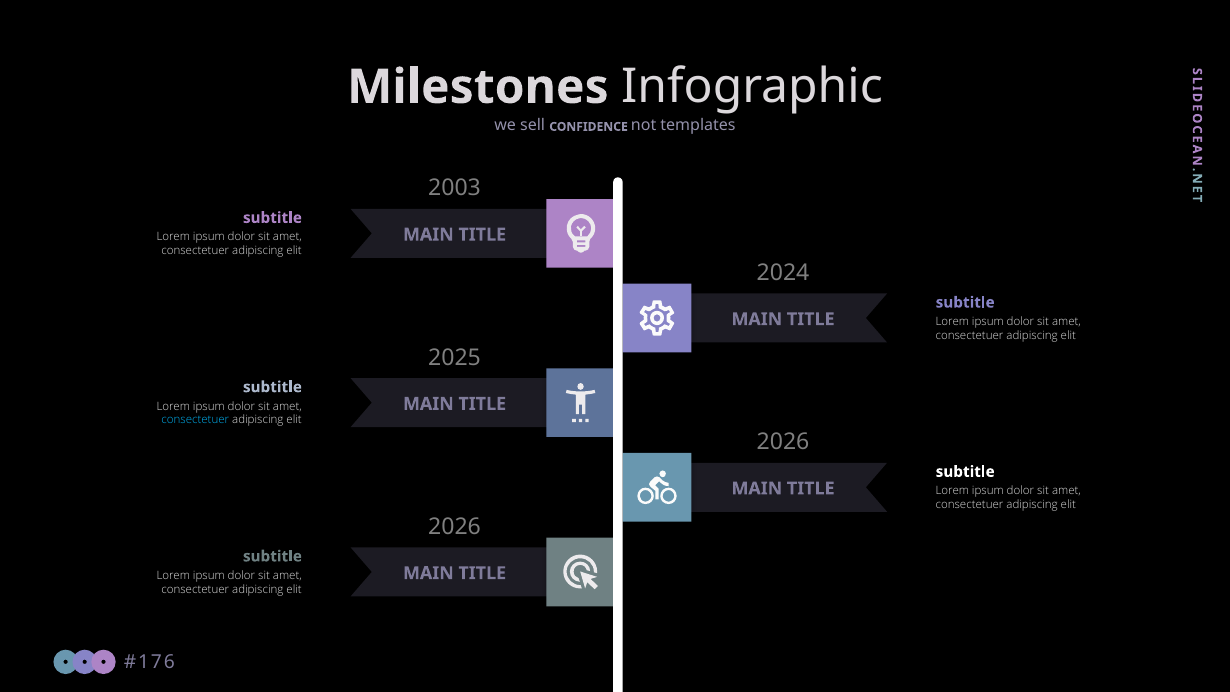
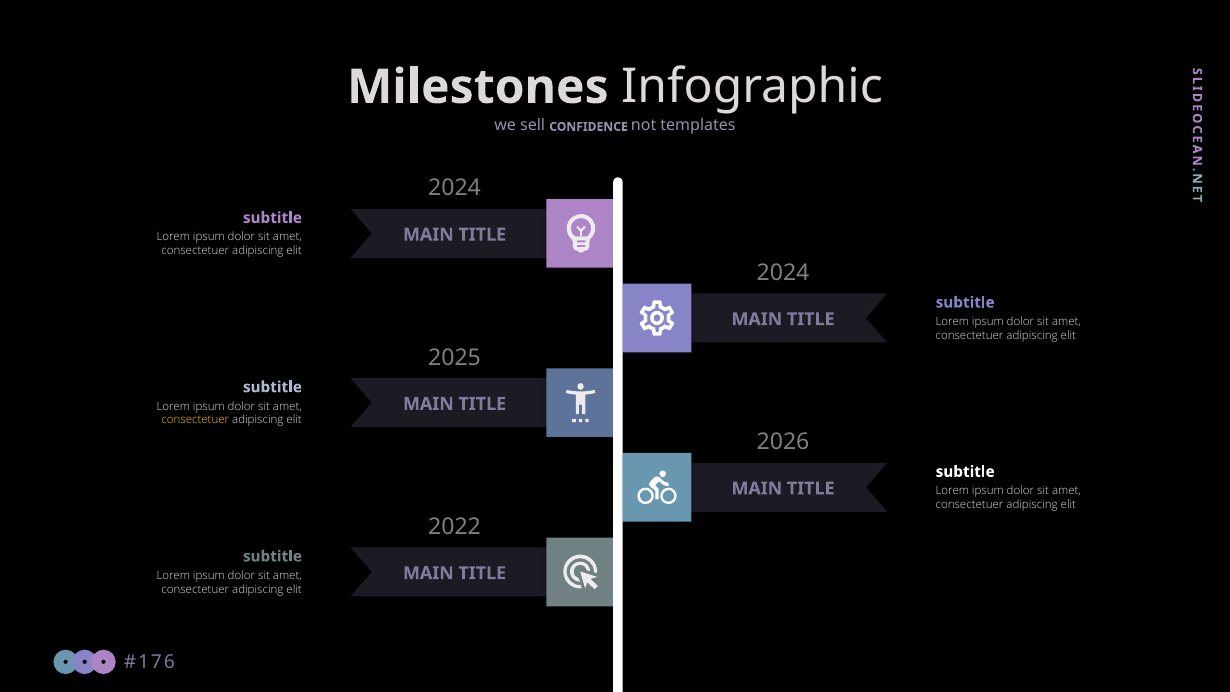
2003 at (455, 188): 2003 -> 2024
consectetuer at (195, 420) colour: light blue -> yellow
2026 at (455, 527): 2026 -> 2022
